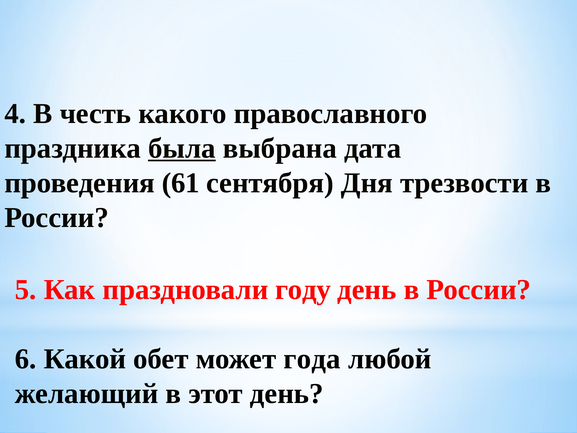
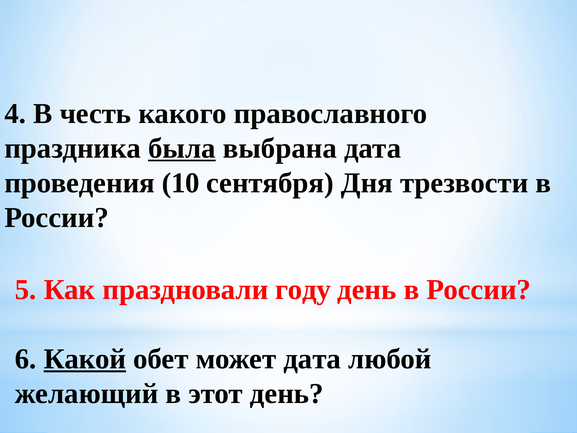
61: 61 -> 10
Какой underline: none -> present
может года: года -> дата
